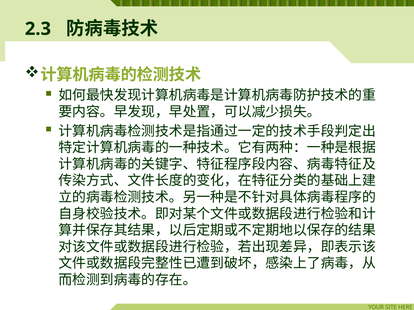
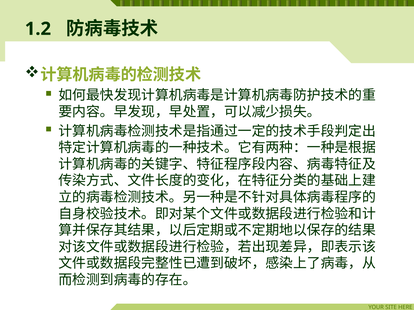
2.3: 2.3 -> 1.2
